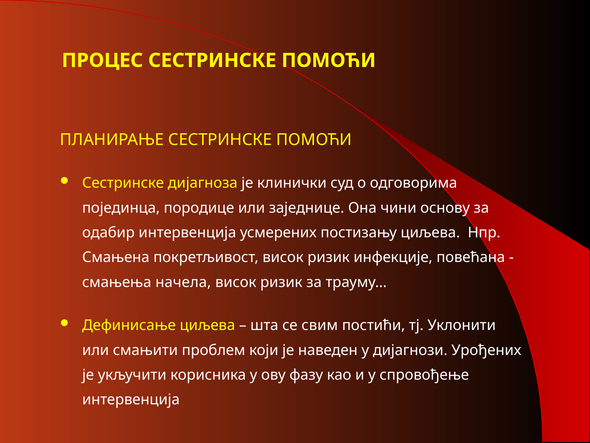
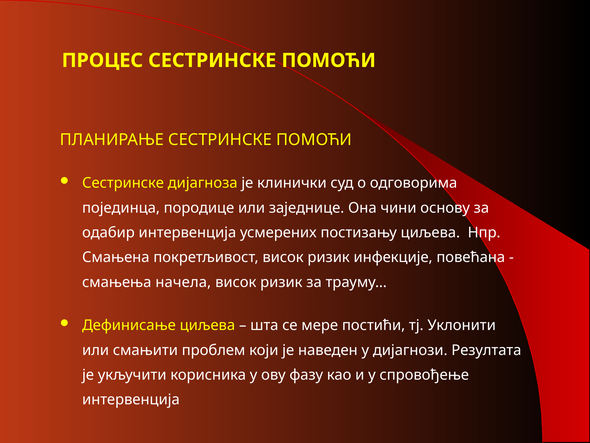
свим: свим -> мере
Урођених: Урођених -> Резултата
